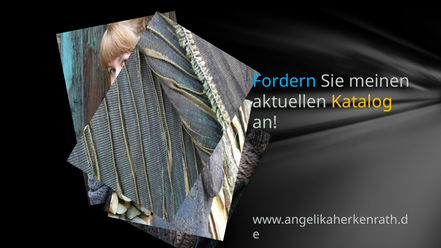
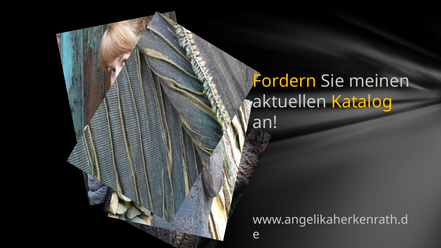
Fordern colour: light blue -> yellow
